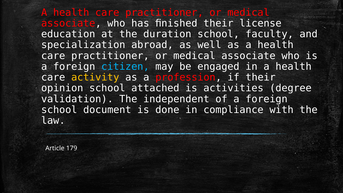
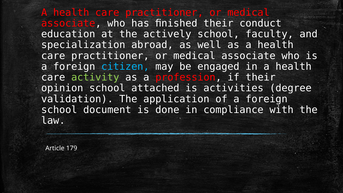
license: license -> conduct
duration: duration -> actively
activity colour: yellow -> light green
independent: independent -> application
